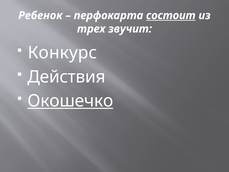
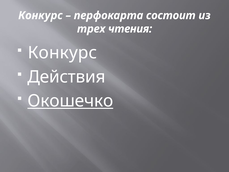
Ребенок at (40, 15): Ребенок -> Конкурс
состоит underline: present -> none
звучит: звучит -> чтения
